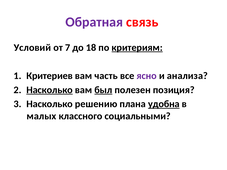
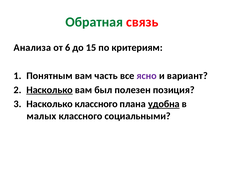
Обратная colour: purple -> green
Условий: Условий -> Анализа
7: 7 -> 6
18: 18 -> 15
критериям underline: present -> none
Критериев: Критериев -> Понятным
анализа: анализа -> вариант
был underline: present -> none
Насколько решению: решению -> классного
